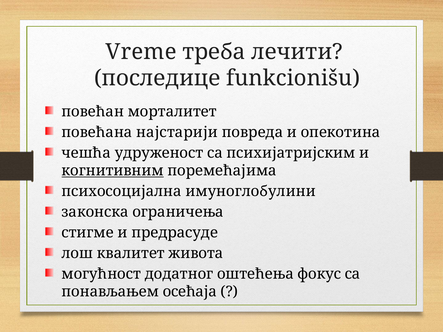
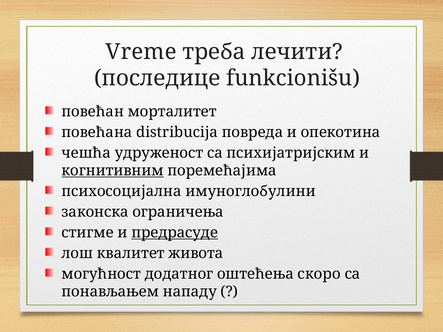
најстарији: најстарији -> distribucija
предрасуде underline: none -> present
фокус: фокус -> скоро
осећаја: осећаја -> нападу
